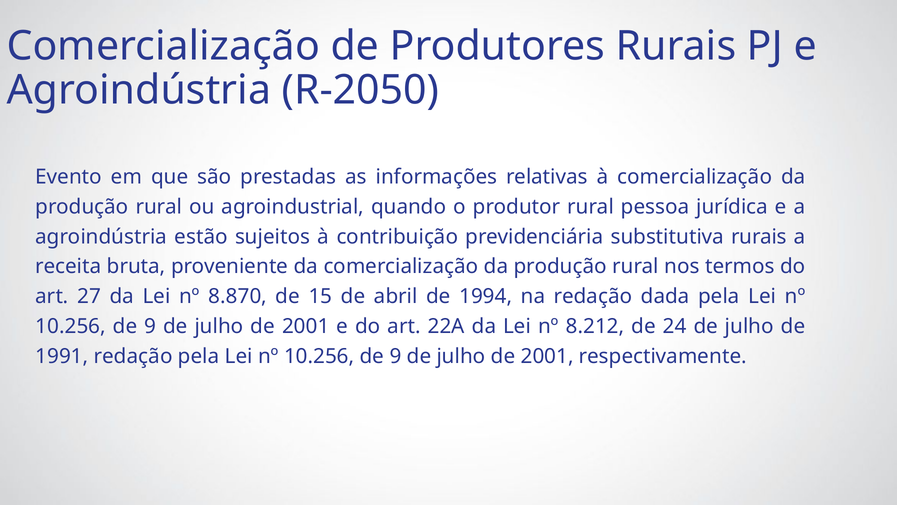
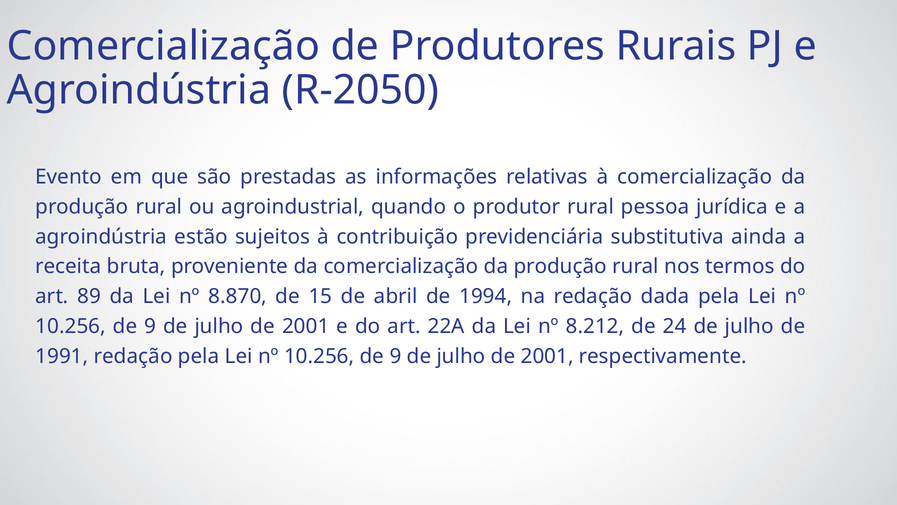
substitutiva rurais: rurais -> ainda
27: 27 -> 89
